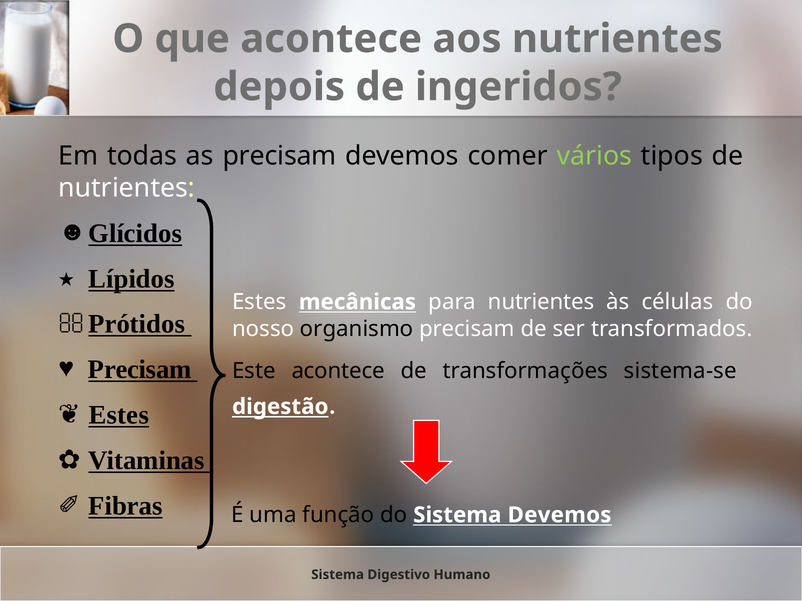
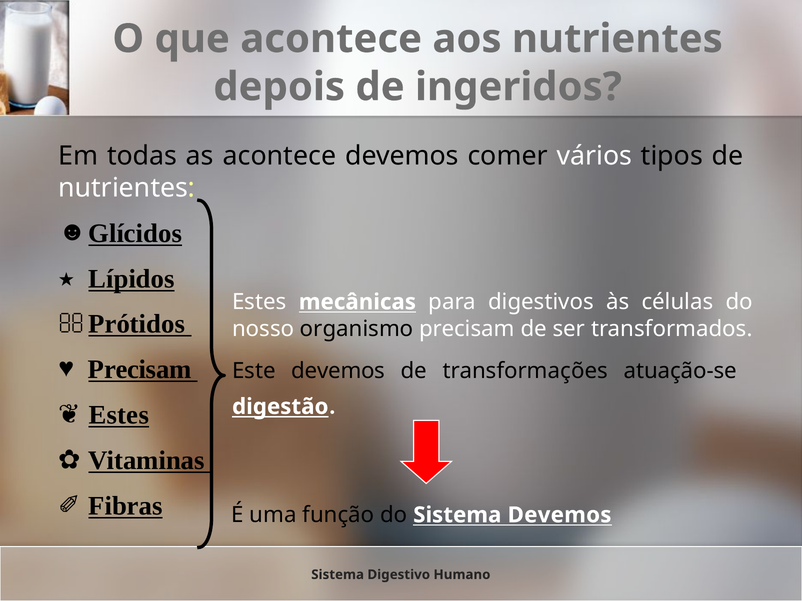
as precisam: precisam -> acontece
vários colour: light green -> white
para nutrientes: nutrientes -> digestivos
Este acontece: acontece -> devemos
sistema-se: sistema-se -> atuação-se
